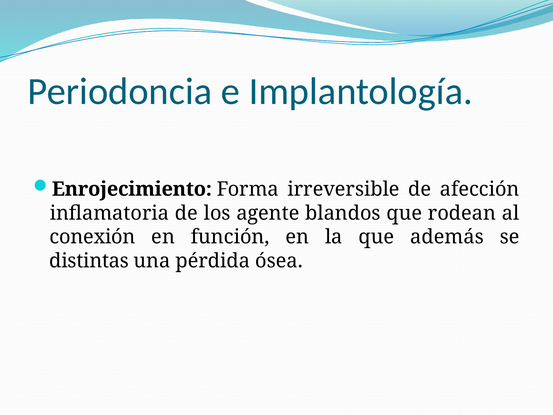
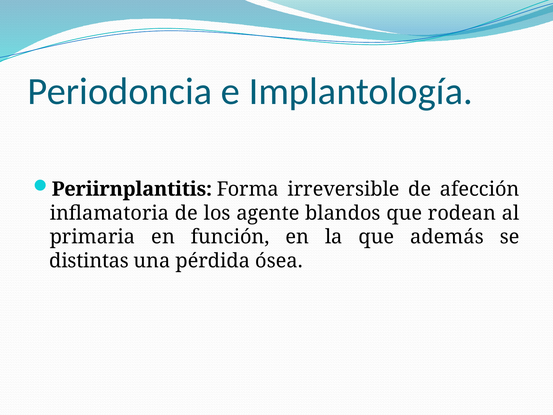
Enrojecimiento: Enrojecimiento -> Periirnplantitis
conexión: conexión -> primaria
